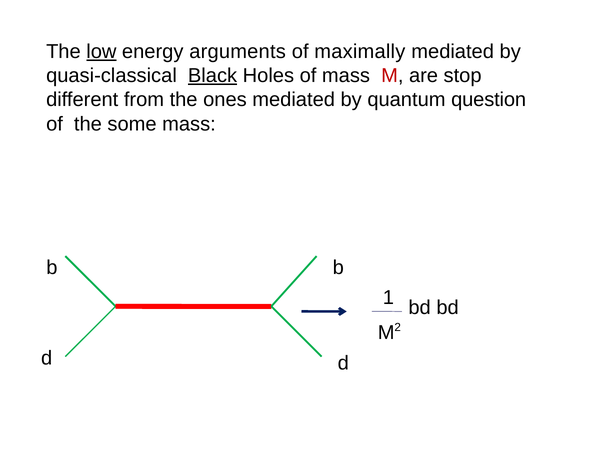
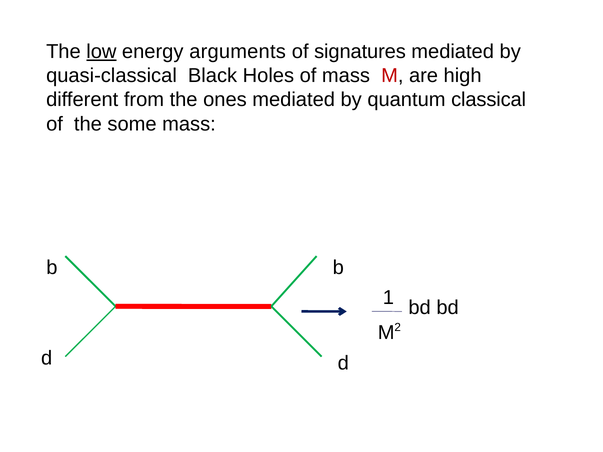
maximally: maximally -> signatures
Black underline: present -> none
stop: stop -> high
question: question -> classical
